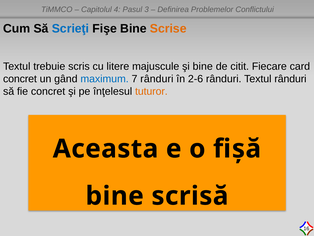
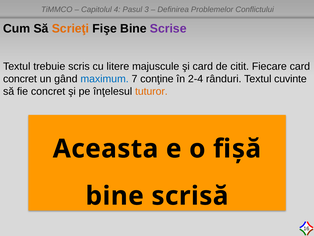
Scrieţi colour: blue -> orange
Scrise colour: orange -> purple
şi bine: bine -> card
7 rânduri: rânduri -> conţine
2-6: 2-6 -> 2-4
Textul rânduri: rânduri -> cuvinte
